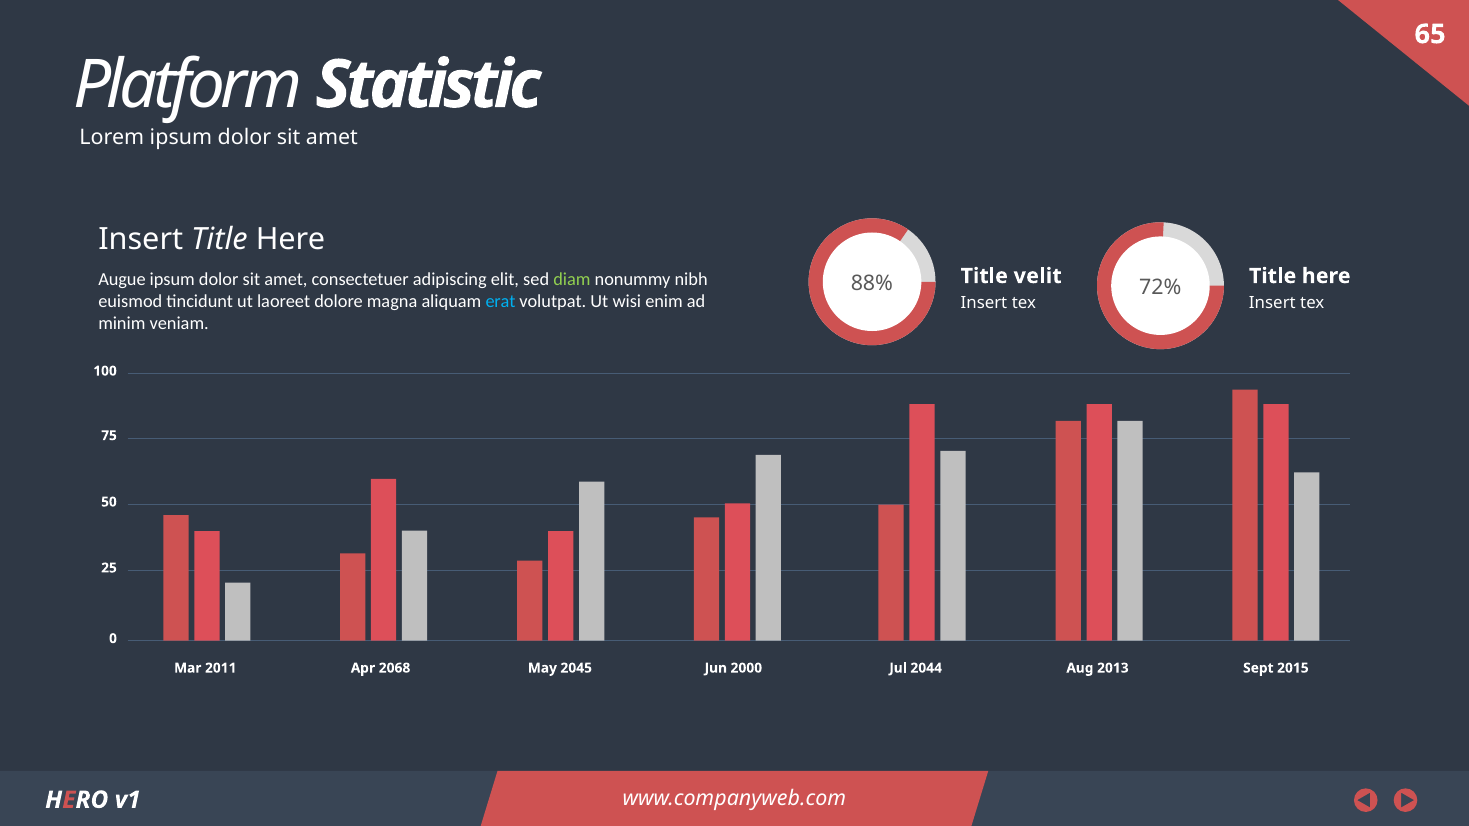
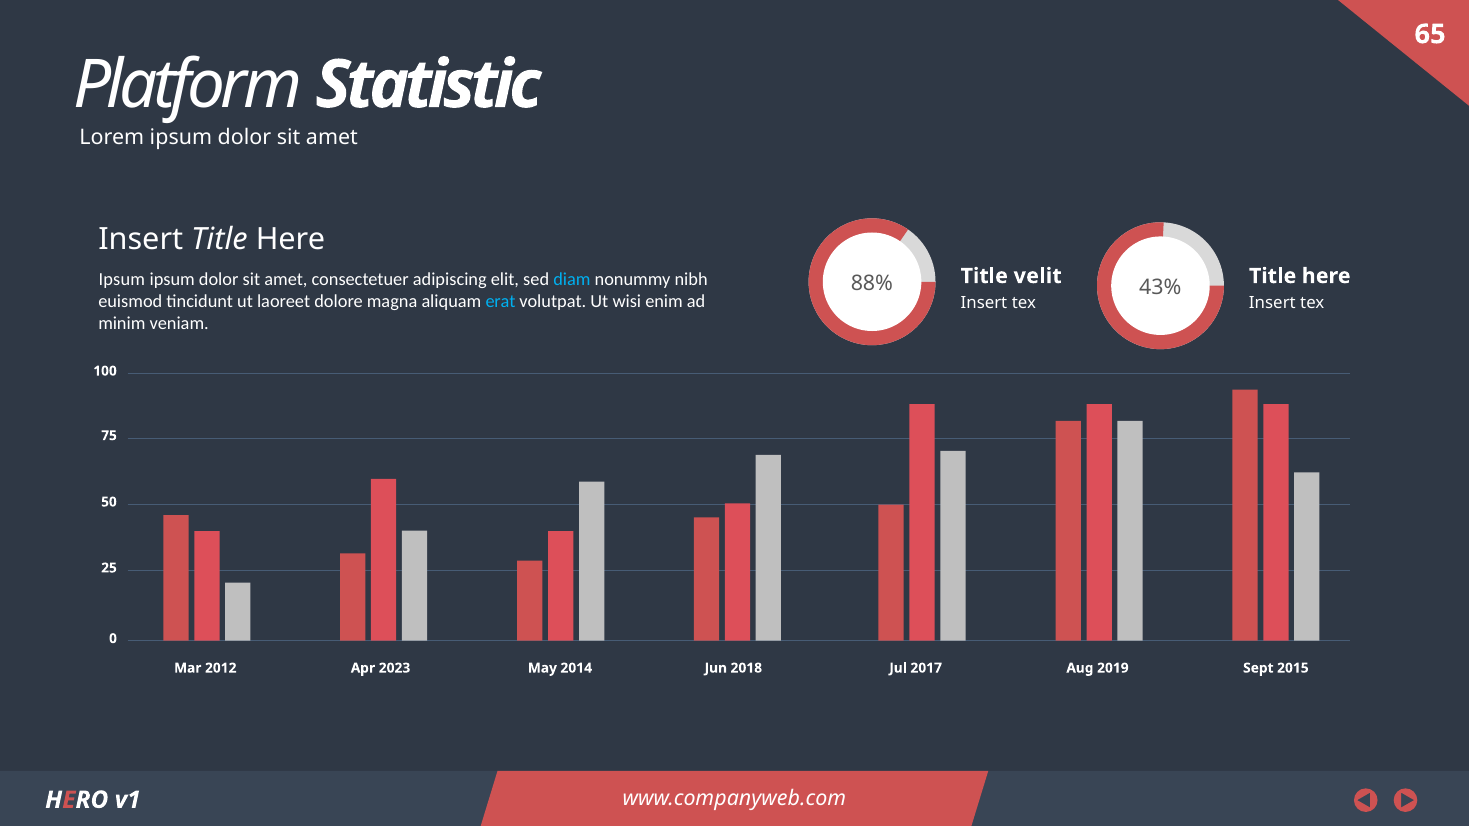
Augue at (122, 280): Augue -> Ipsum
diam colour: light green -> light blue
72%: 72% -> 43%
2011: 2011 -> 2012
2068: 2068 -> 2023
2045: 2045 -> 2014
2000: 2000 -> 2018
2044: 2044 -> 2017
2013: 2013 -> 2019
